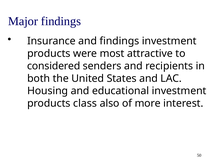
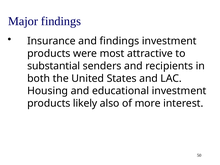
considered: considered -> substantial
class: class -> likely
